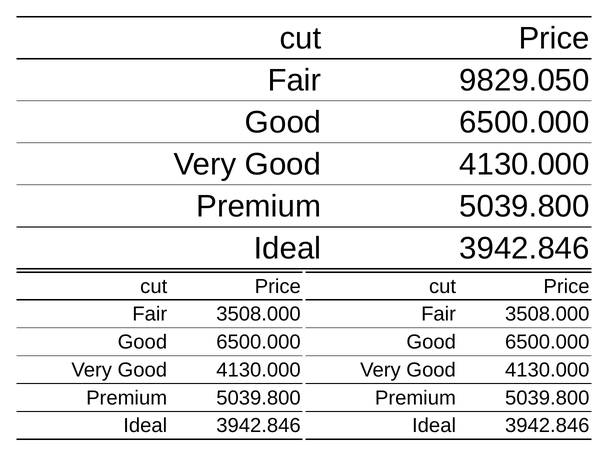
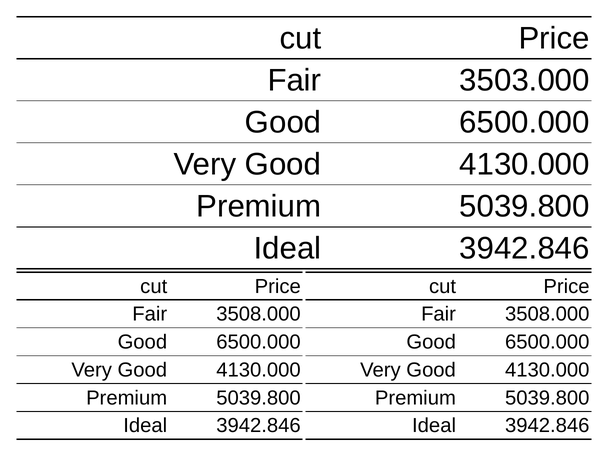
9829.050: 9829.050 -> 3503.000
